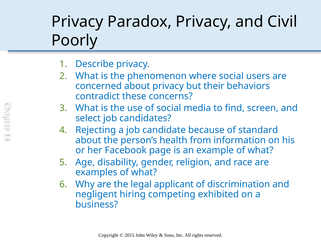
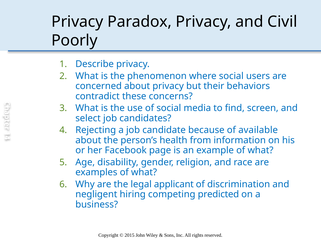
standard: standard -> available
exhibited: exhibited -> predicted
